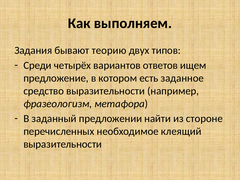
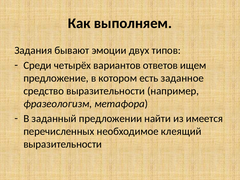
теорию: теорию -> эмоции
стороне: стороне -> имеется
